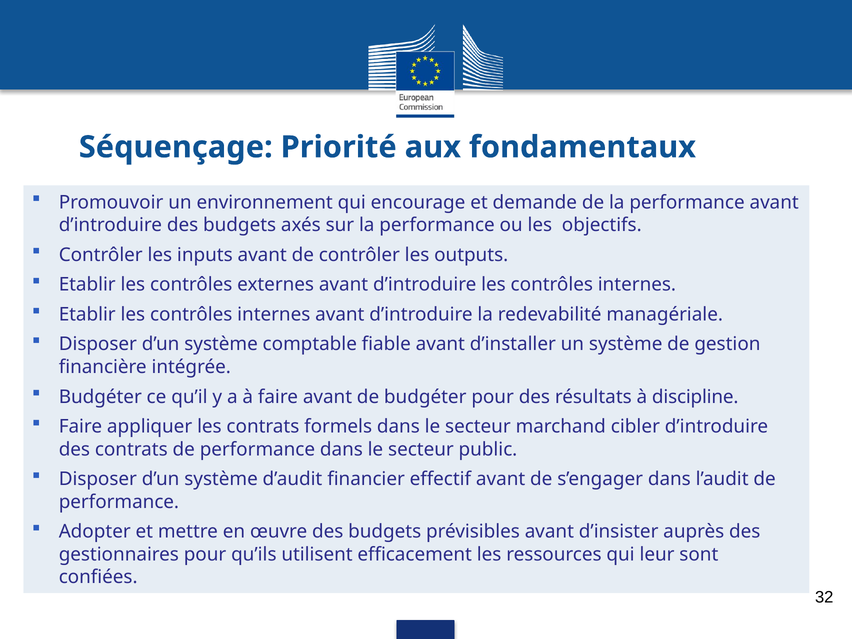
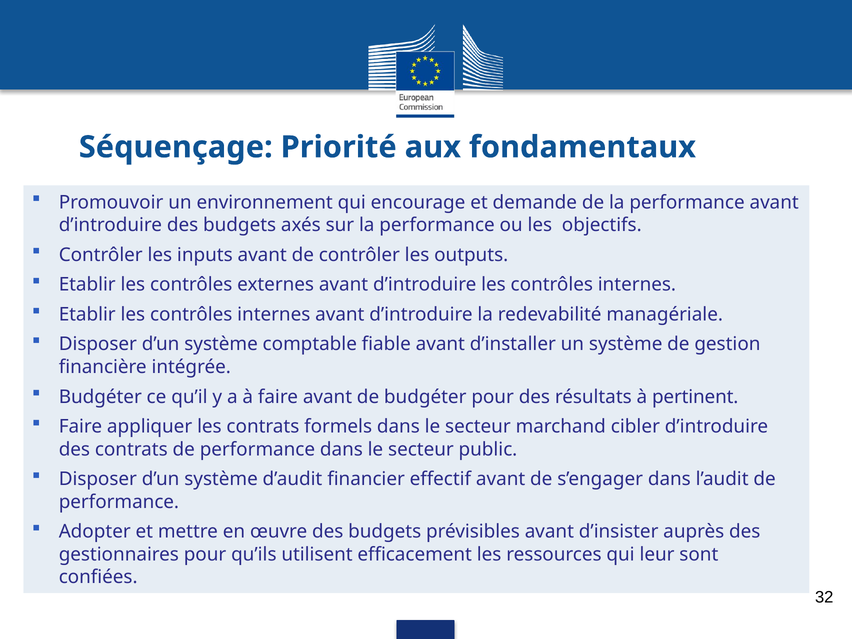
discipline: discipline -> pertinent
